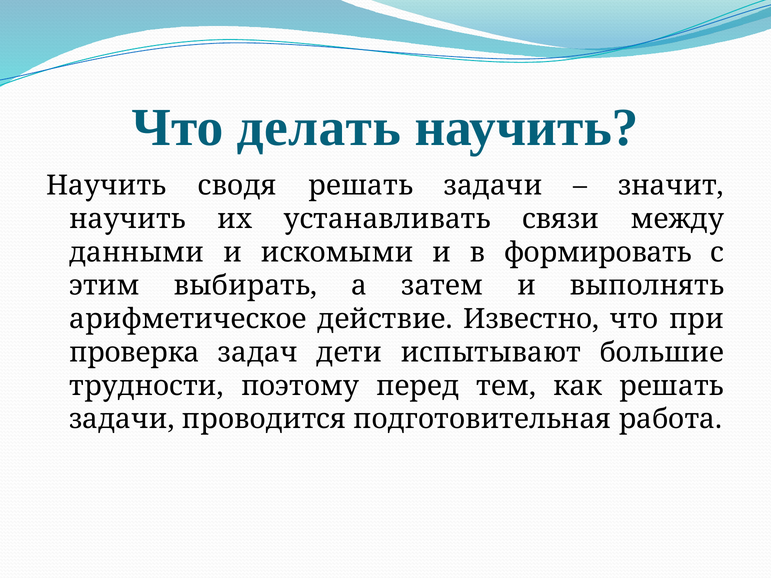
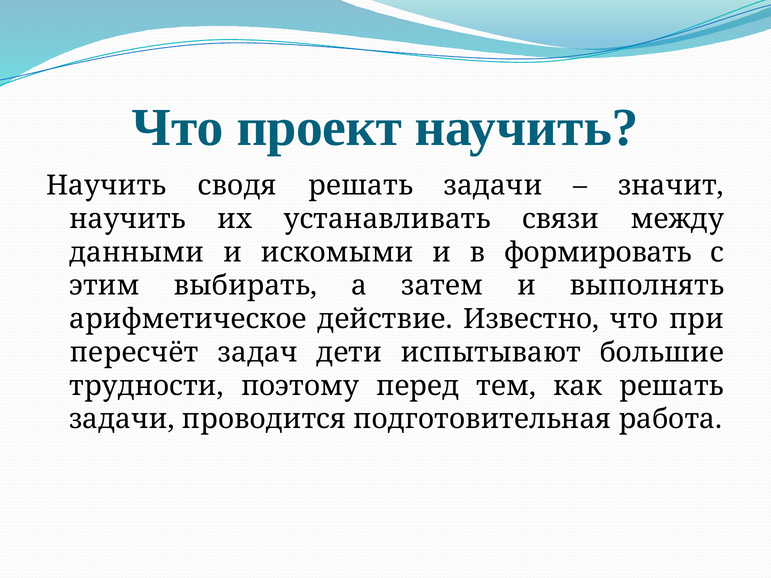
делать: делать -> проект
проверка: проверка -> пересчёт
